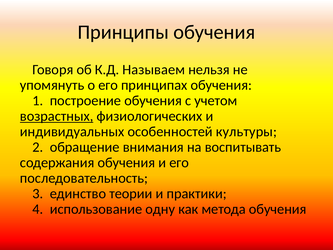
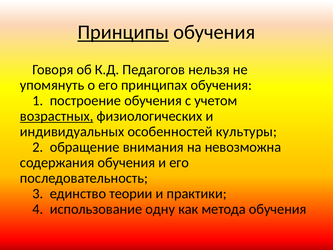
Принципы underline: none -> present
Называем: Называем -> Педагогов
воспитывать: воспитывать -> невозможна
